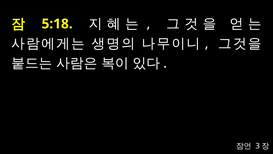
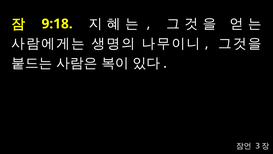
5:18: 5:18 -> 9:18
